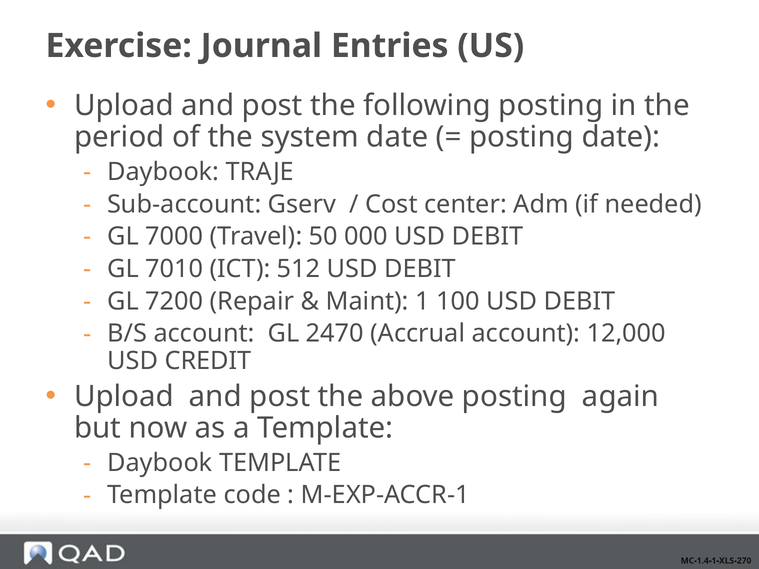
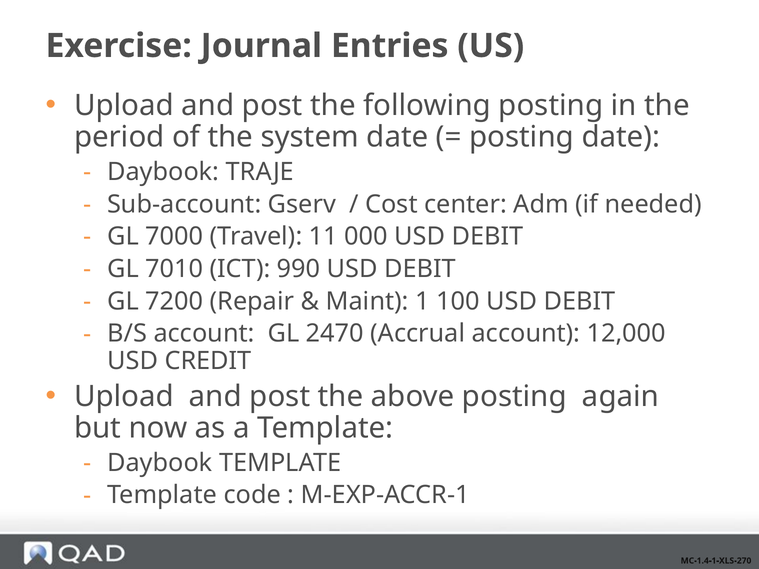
50: 50 -> 11
512: 512 -> 990
